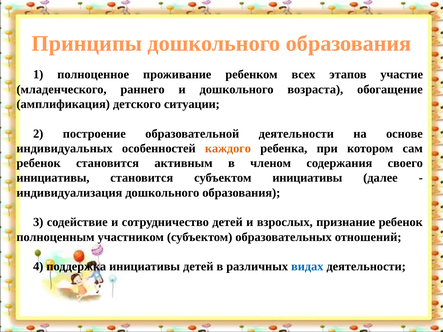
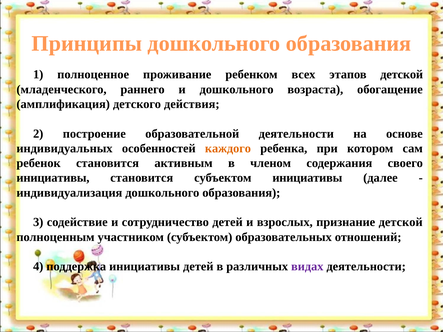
этапов участие: участие -> детской
ситуации: ситуации -> действия
признание ребенок: ребенок -> детской
видах colour: blue -> purple
